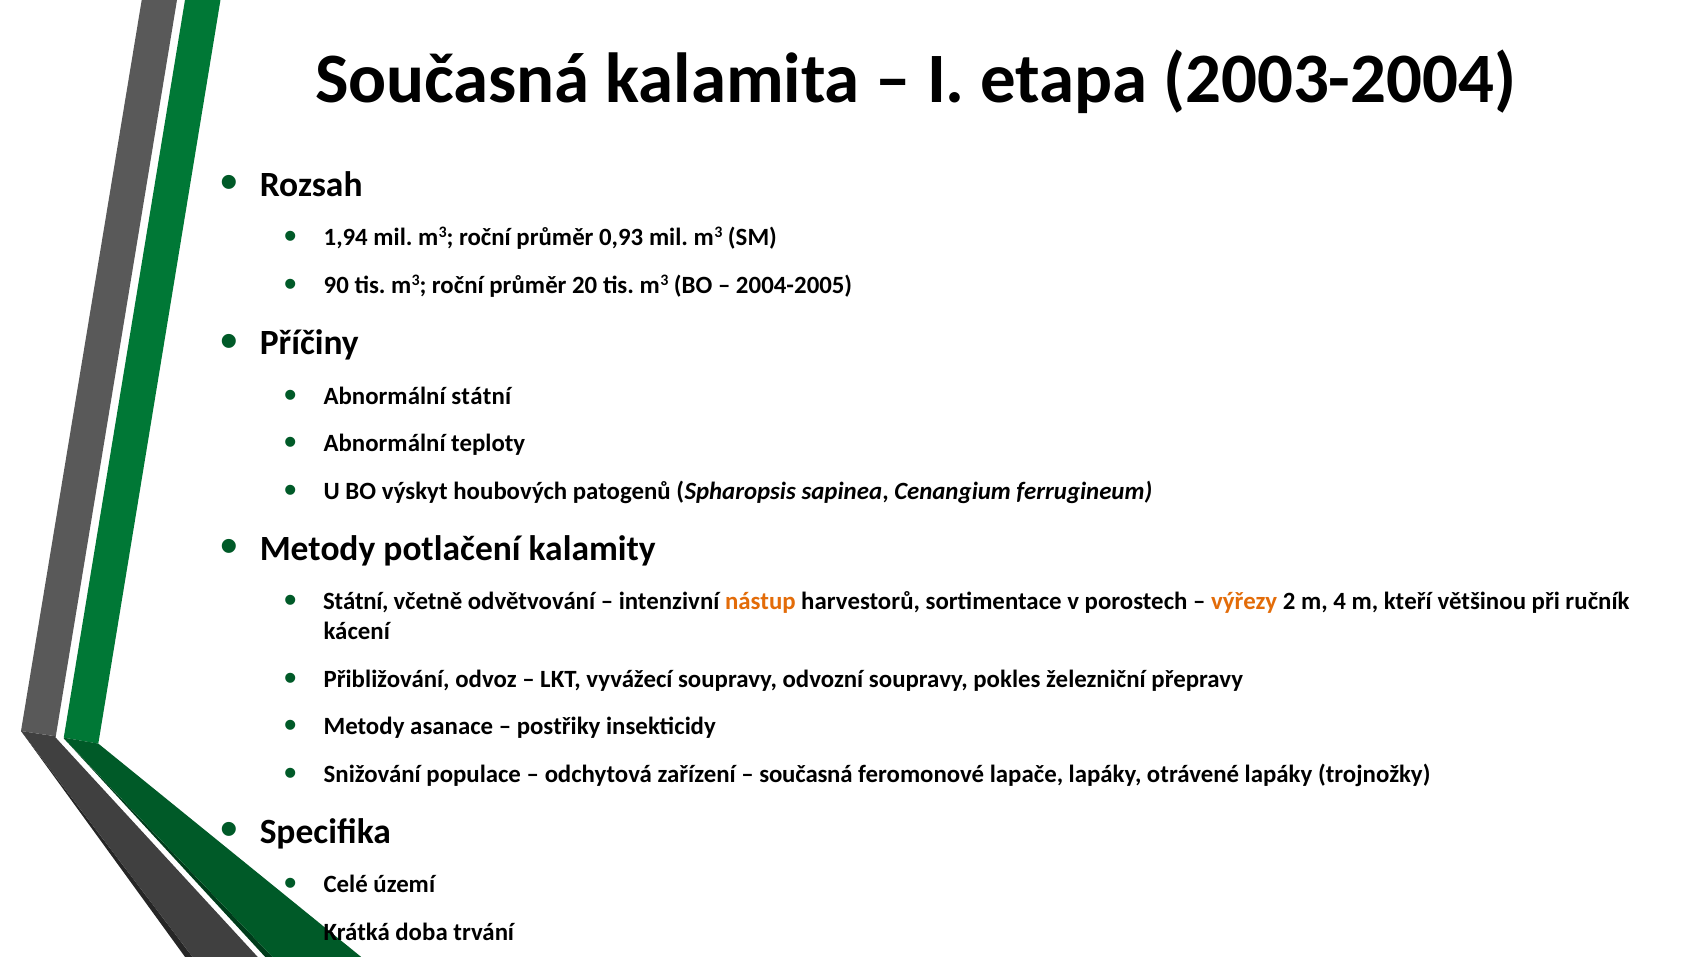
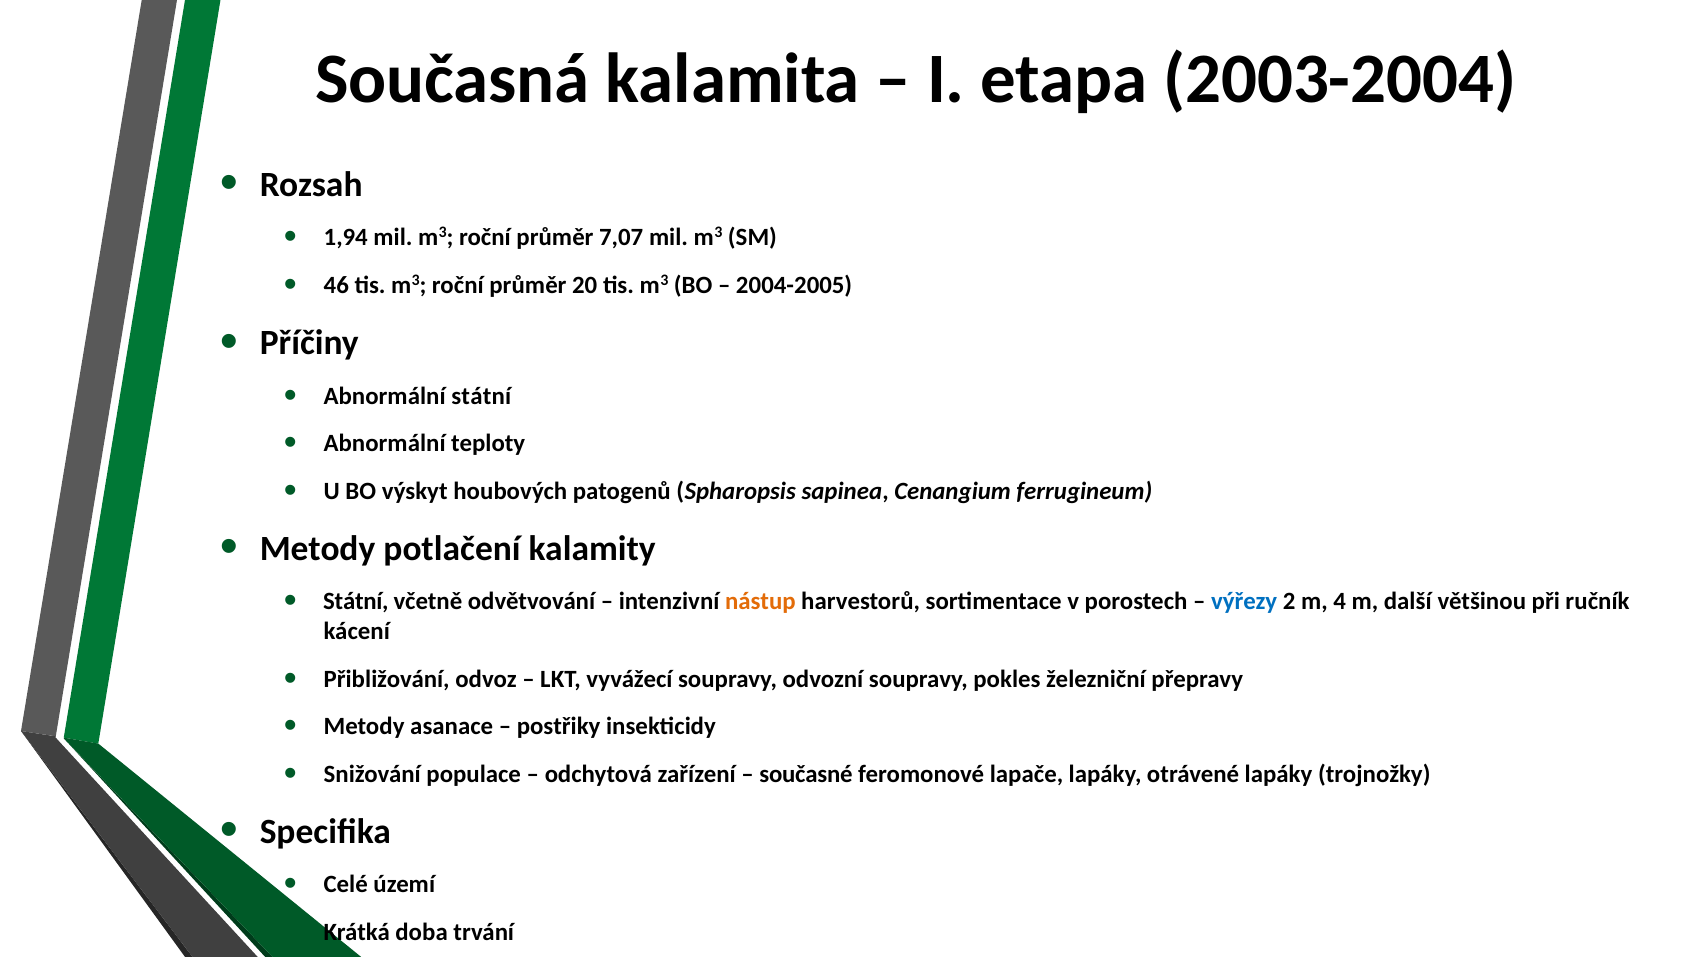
0,93: 0,93 -> 7,07
90: 90 -> 46
výřezy colour: orange -> blue
kteří: kteří -> další
současná at (806, 774): současná -> současné
